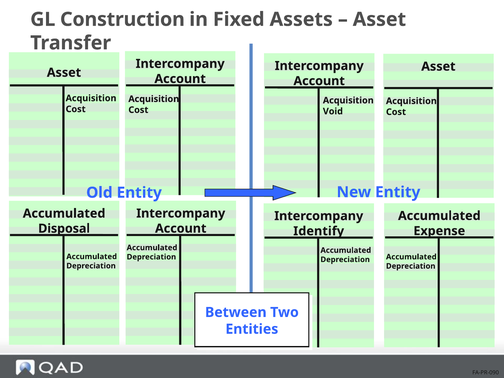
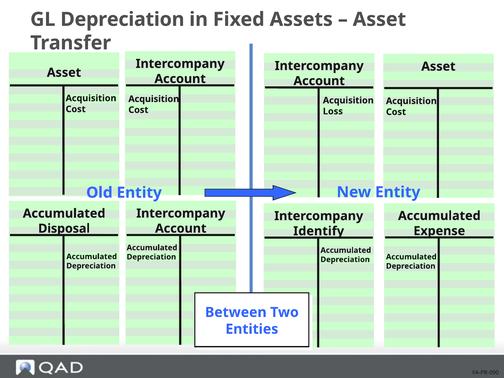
GL Construction: Construction -> Depreciation
Void: Void -> Loss
